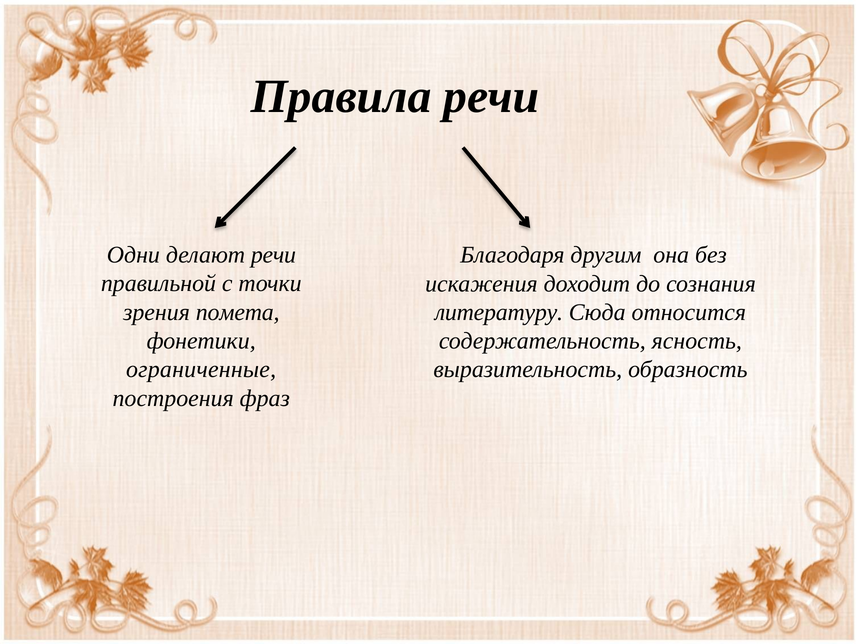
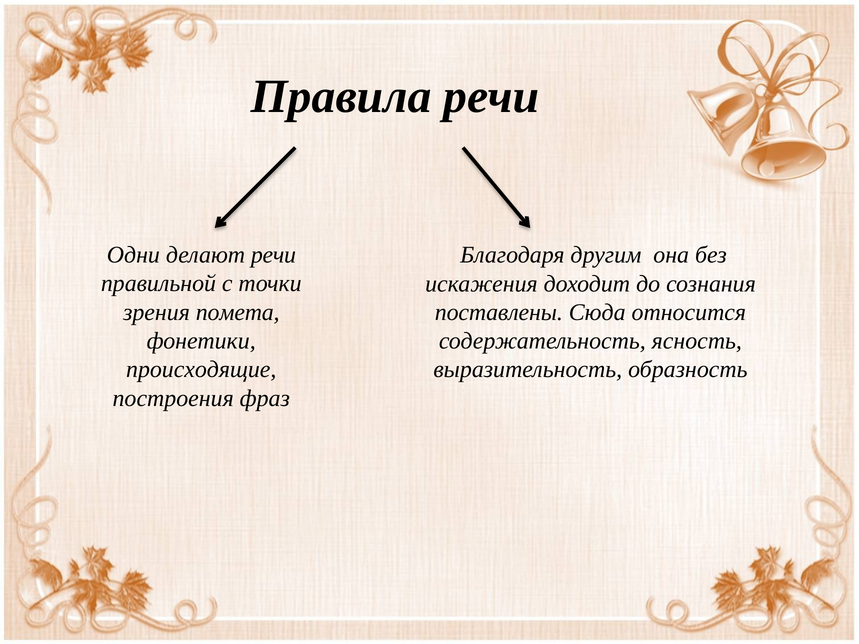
литературу: литературу -> поставлены
ограниченные: ограниченные -> происходящие
